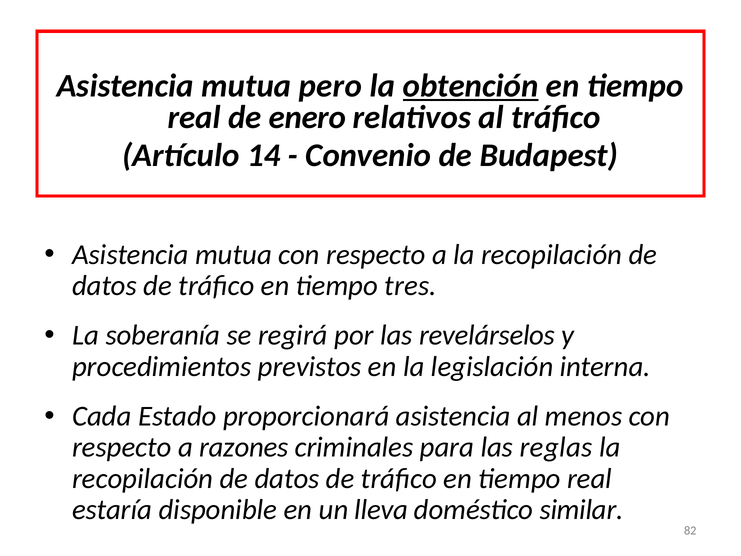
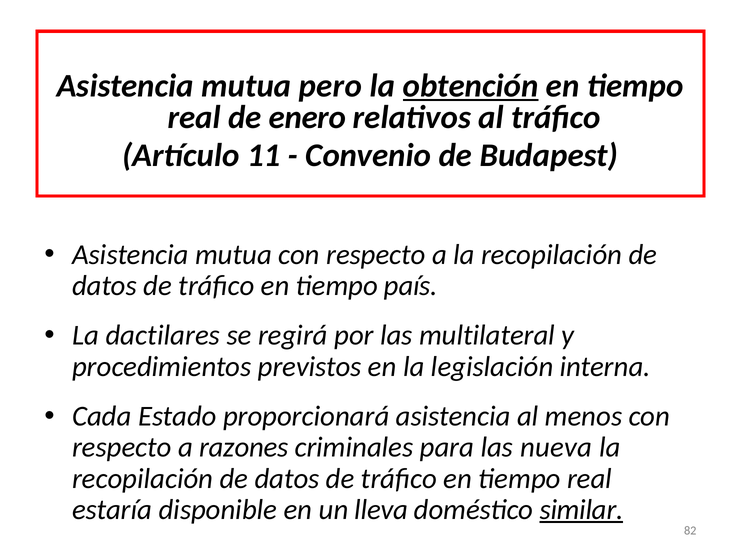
14: 14 -> 11
tres: tres -> país
soberanía: soberanía -> dactilares
revelárselos: revelárselos -> multilateral
reglas: reglas -> nueva
similar underline: none -> present
